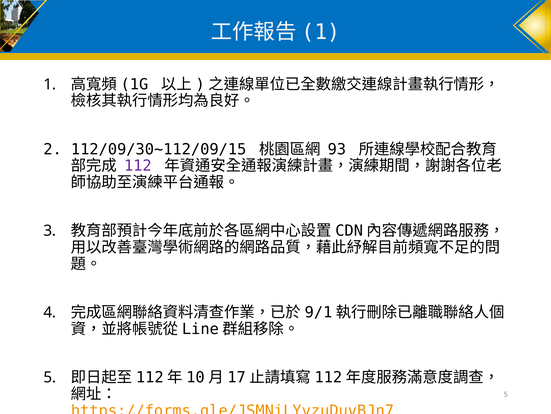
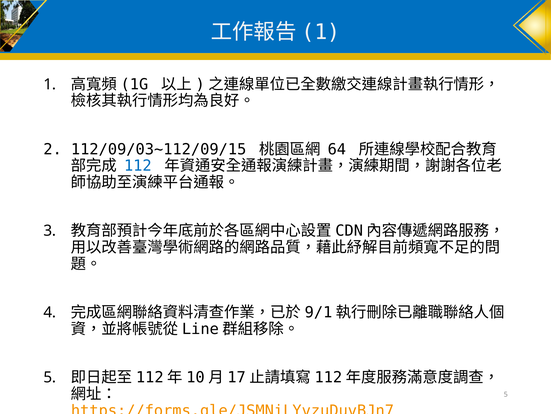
112/09/30~112/09/15: 112/09/30~112/09/15 -> 112/09/03~112/09/15
93: 93 -> 64
112 colour: purple -> blue
